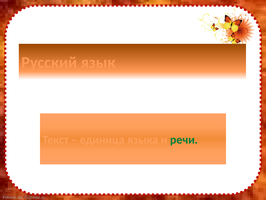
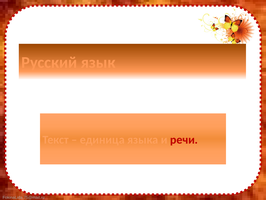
речи colour: green -> red
